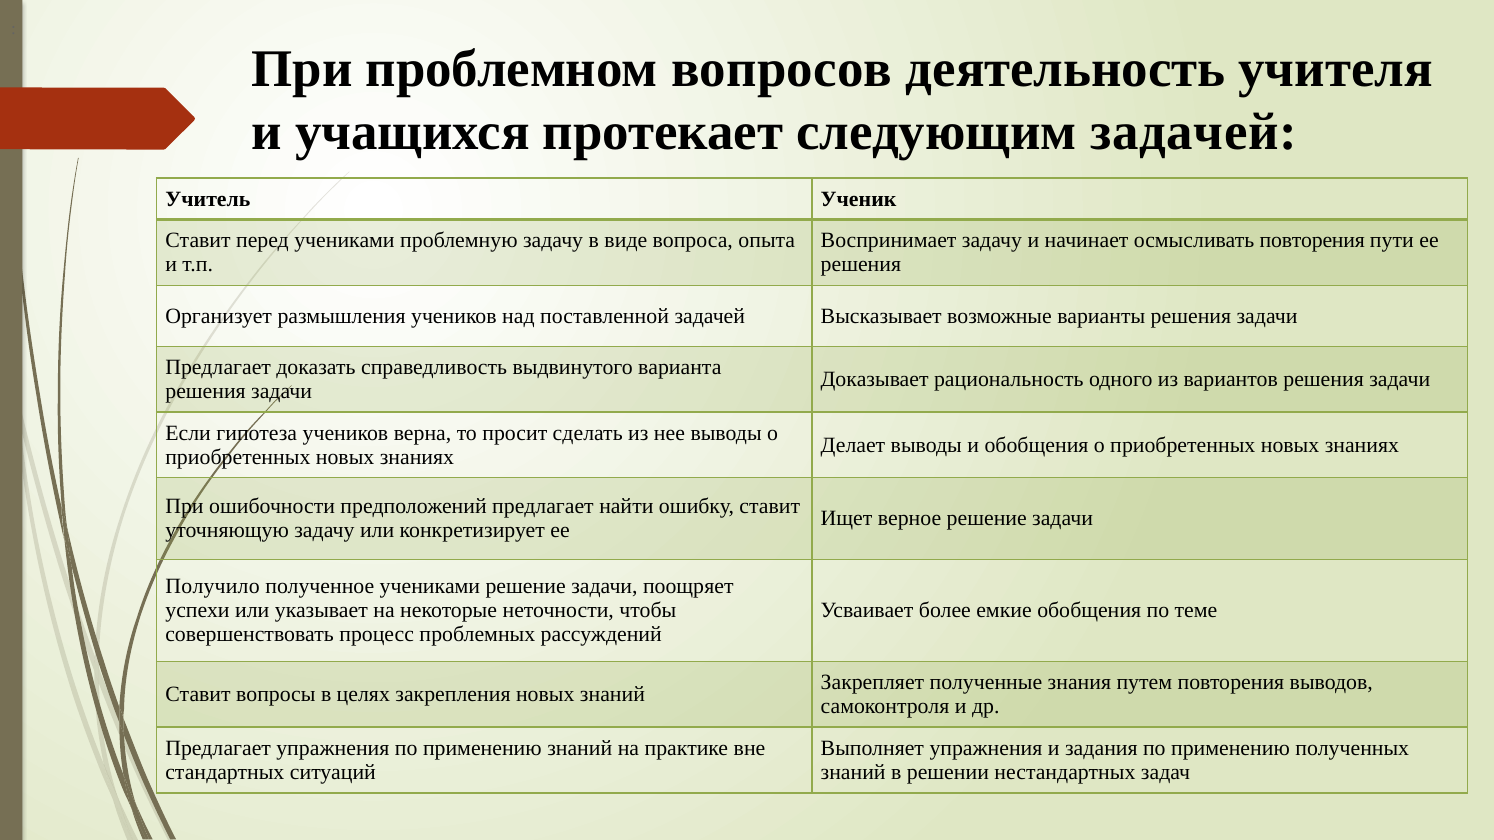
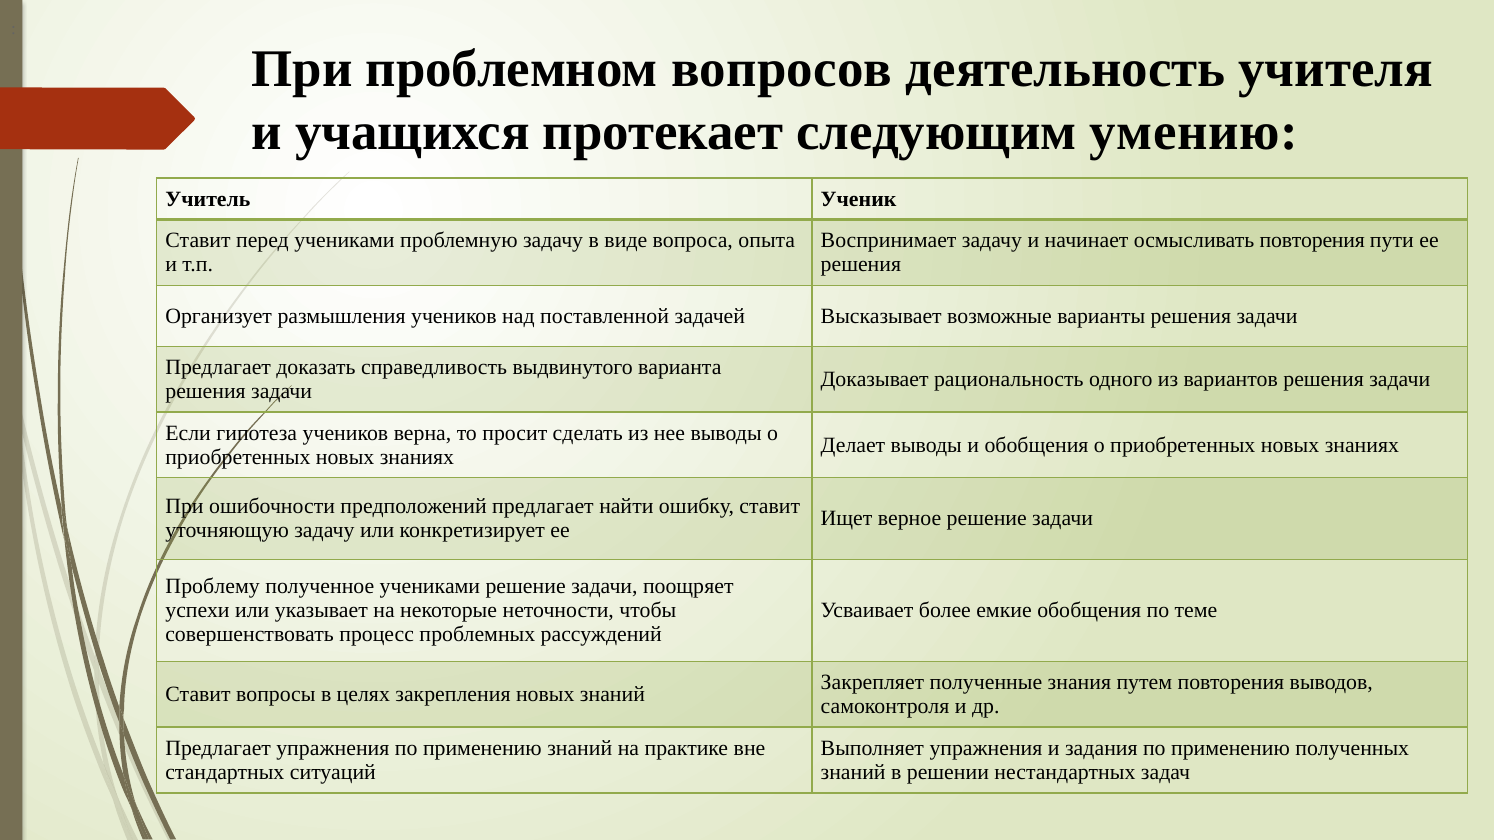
следующим задачей: задачей -> умению
Получило: Получило -> Проблему
